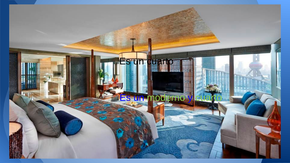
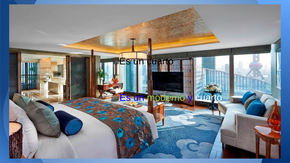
cuarto at (209, 98) colour: light green -> white
